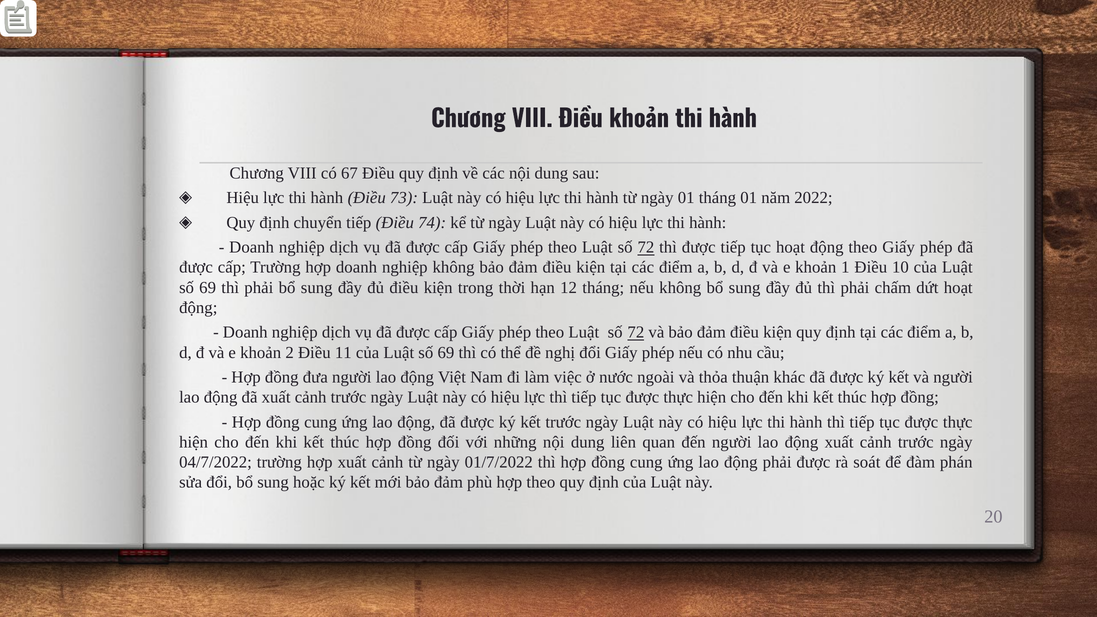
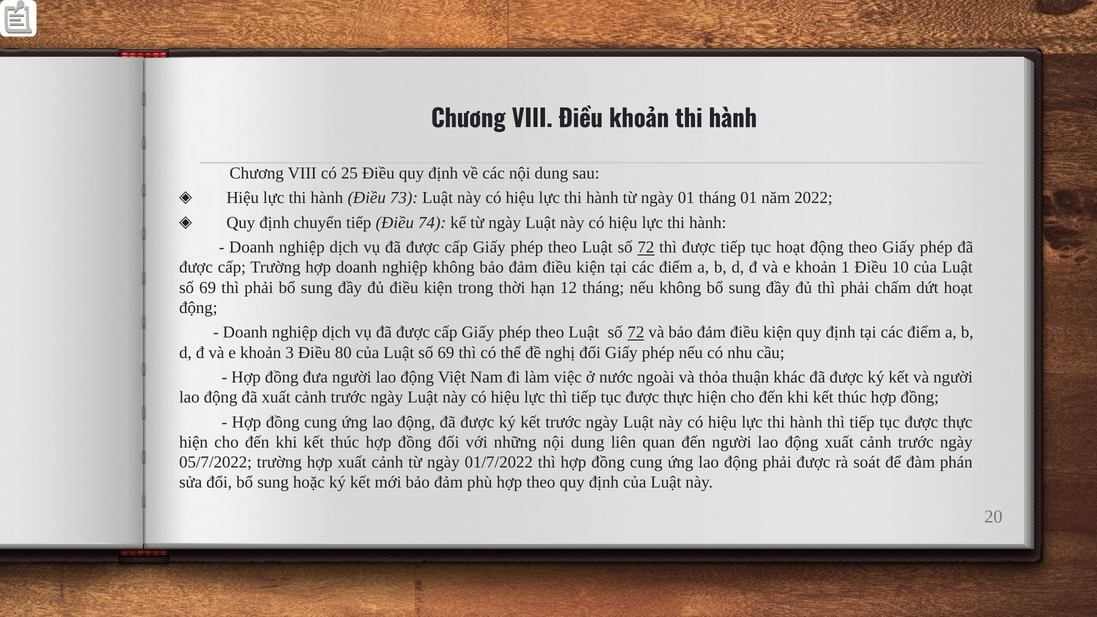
67: 67 -> 25
2: 2 -> 3
11: 11 -> 80
04/7/2022: 04/7/2022 -> 05/7/2022
